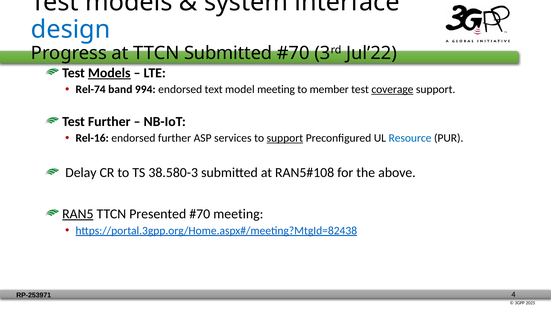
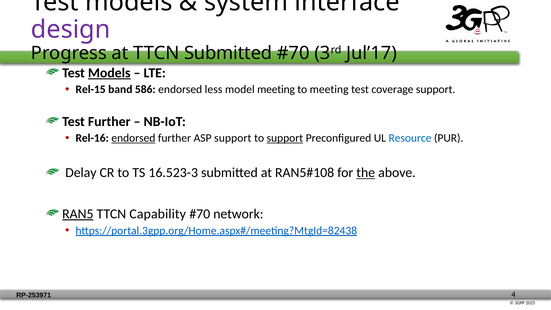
design colour: blue -> purple
Jul’22: Jul’22 -> Jul’17
Rel-74: Rel-74 -> Rel-15
994: 994 -> 586
text: text -> less
to member: member -> meeting
coverage underline: present -> none
endorsed at (133, 138) underline: none -> present
ASP services: services -> support
38.580-3: 38.580-3 -> 16.523-3
the underline: none -> present
Presented: Presented -> Capability
meeting at (238, 214): meeting -> network
